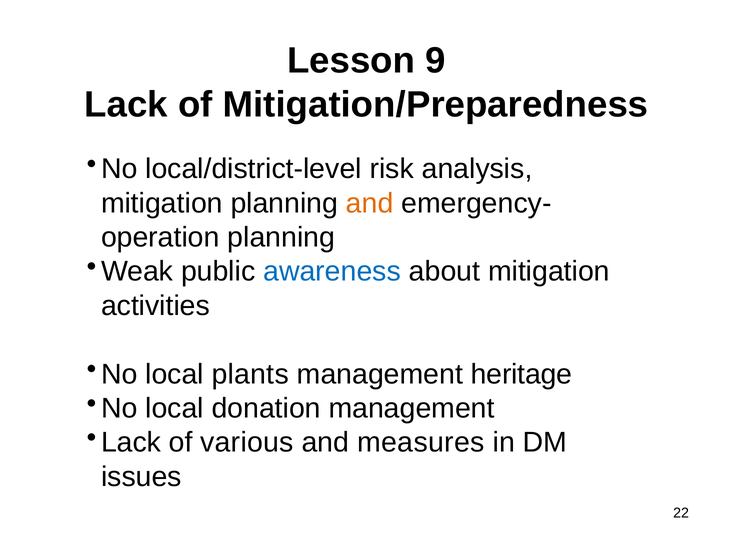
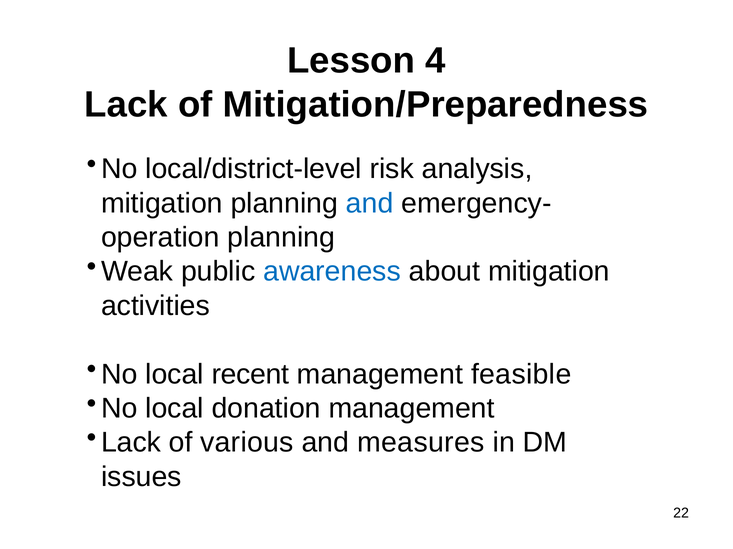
9: 9 -> 4
and at (370, 204) colour: orange -> blue
plants: plants -> recent
heritage: heritage -> feasible
